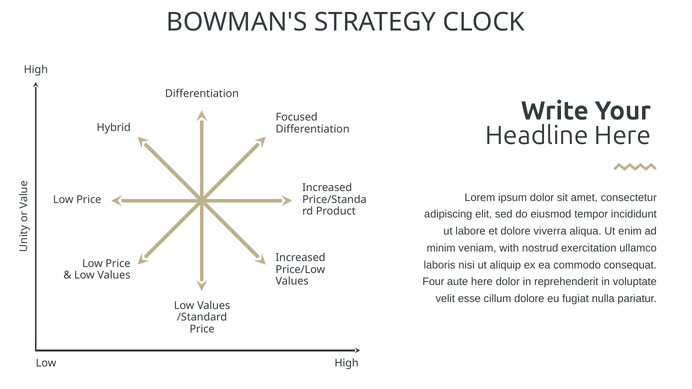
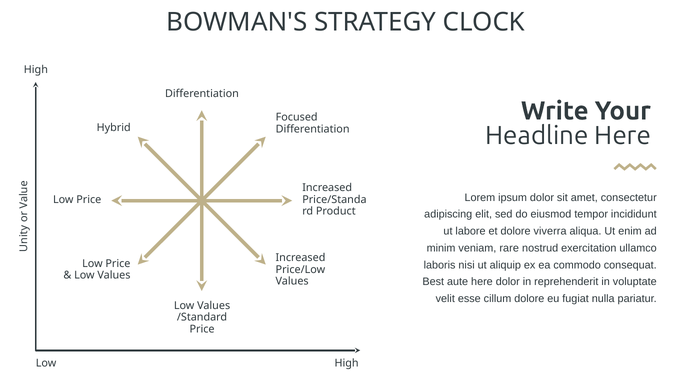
with: with -> rare
Four: Four -> Best
